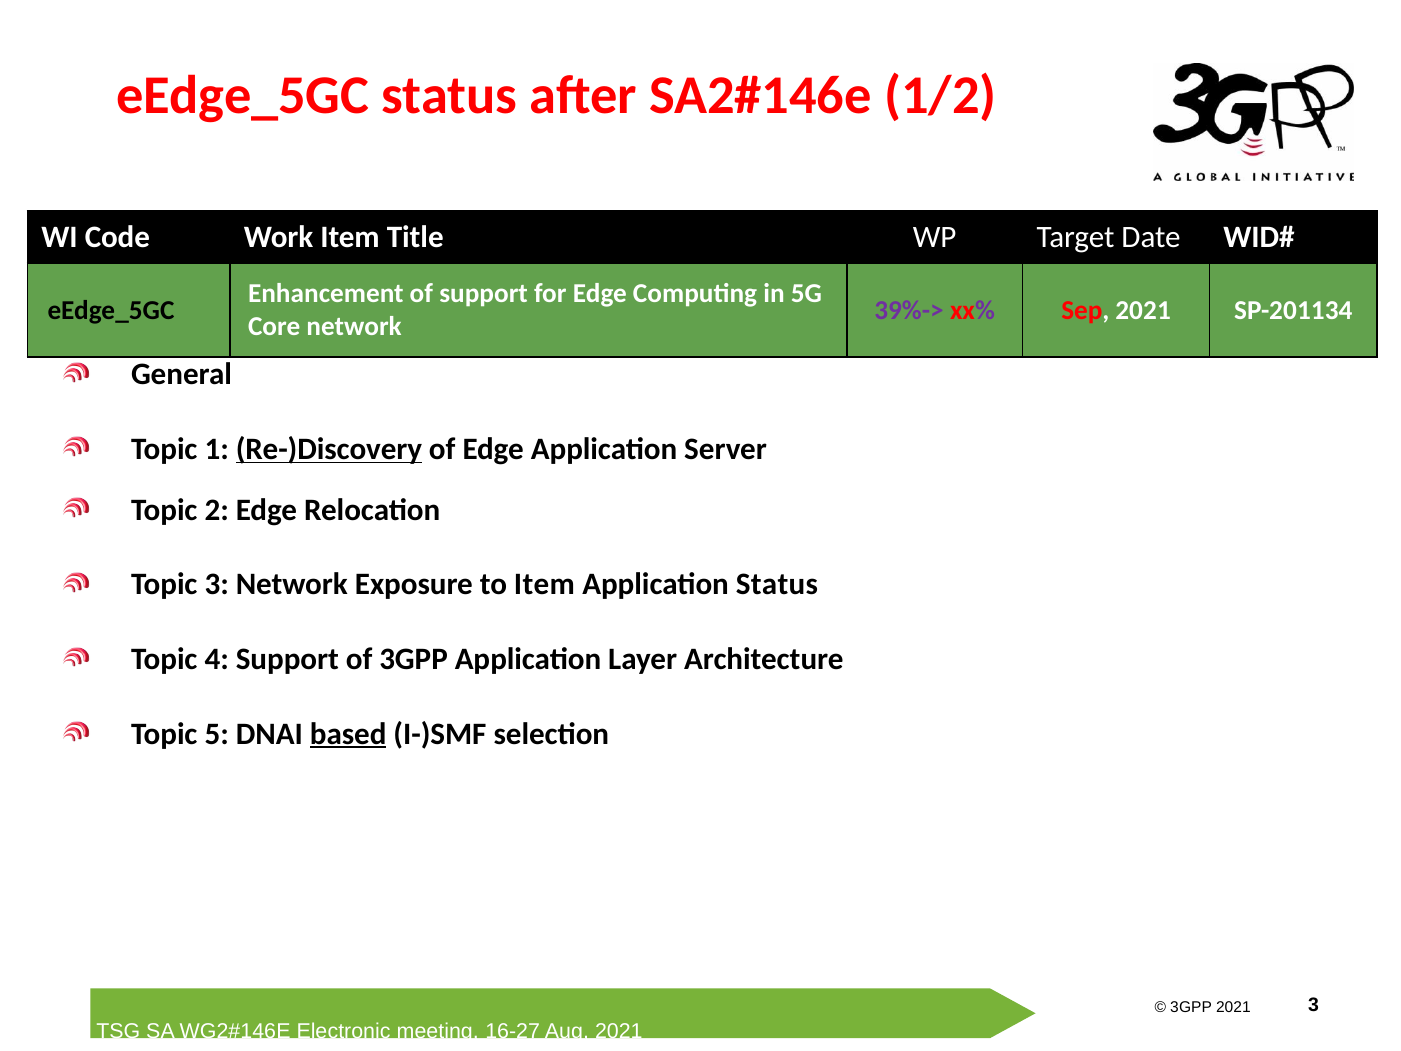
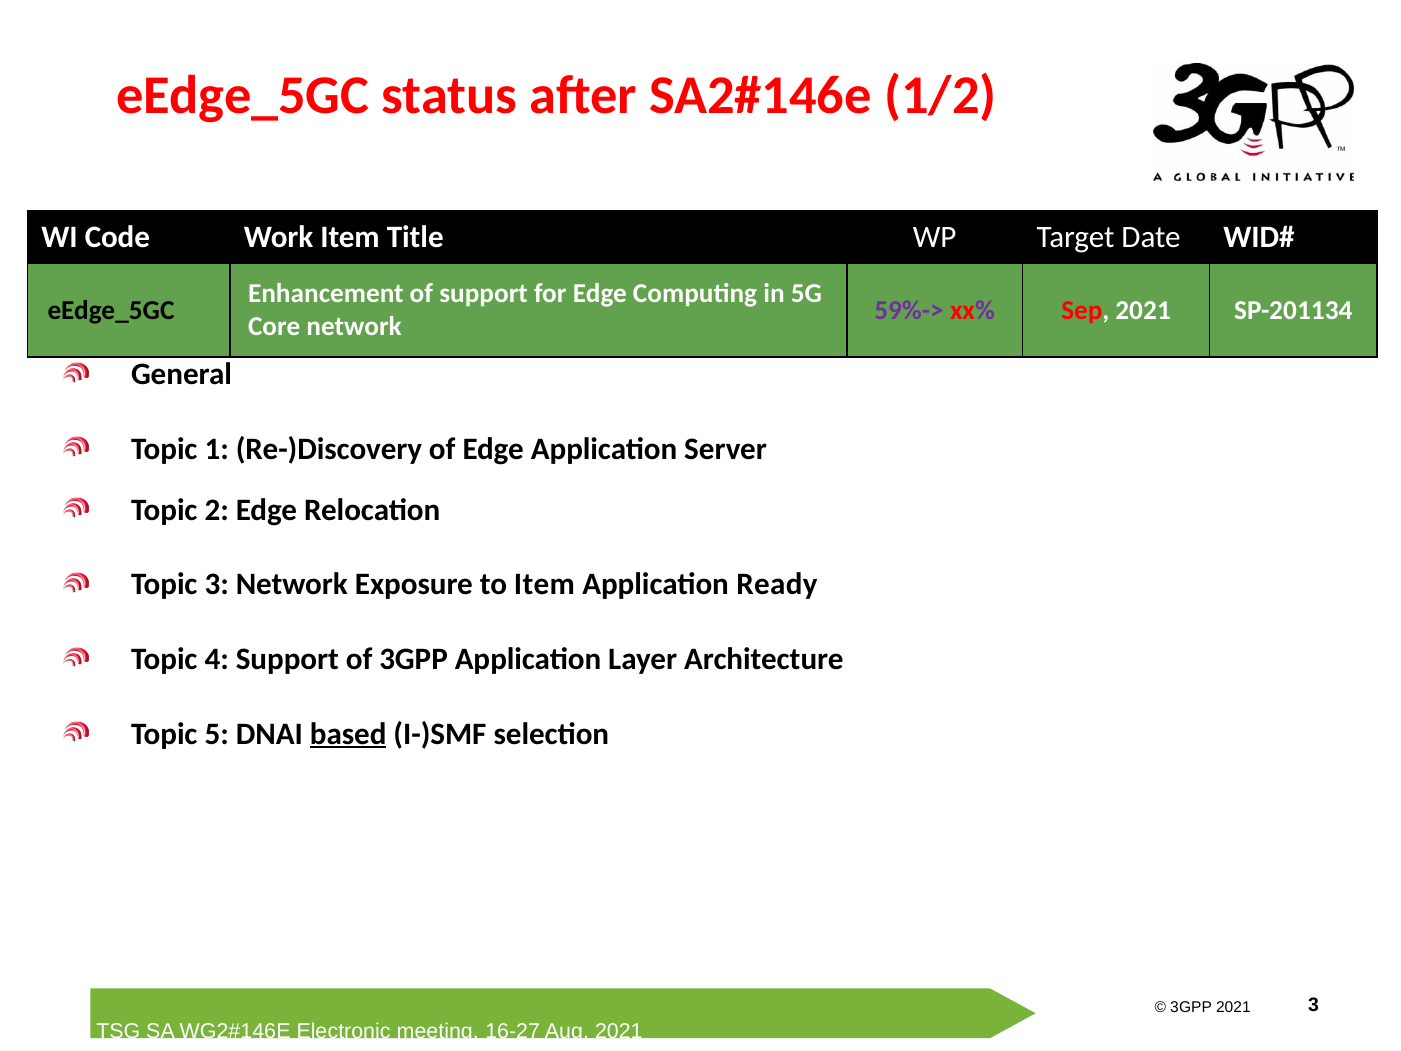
39%->: 39%-> -> 59%->
Re-)Discovery underline: present -> none
Application Status: Status -> Ready
